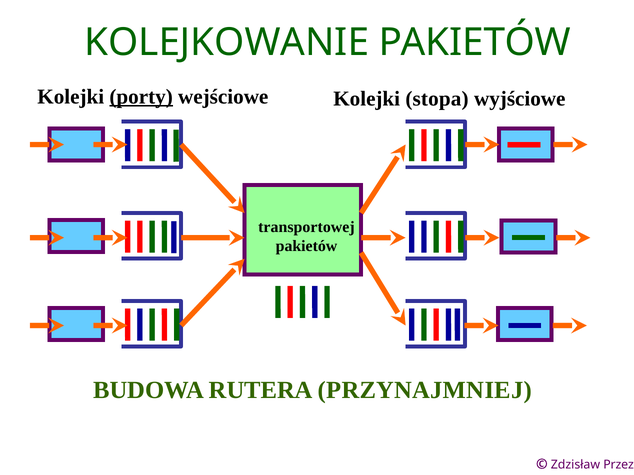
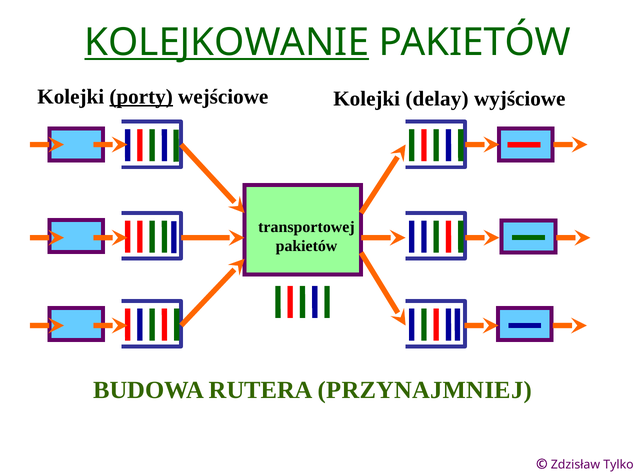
KOLEJKOWANIE underline: none -> present
stopa: stopa -> delay
Przez: Przez -> Tylko
